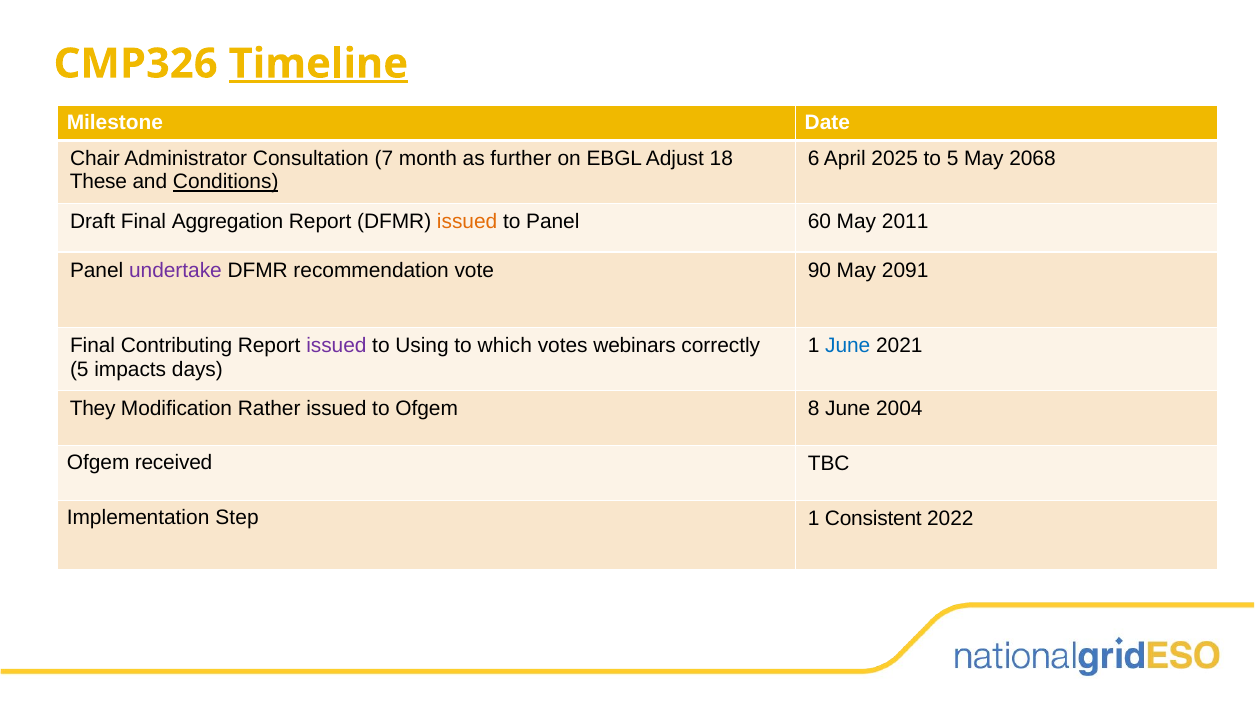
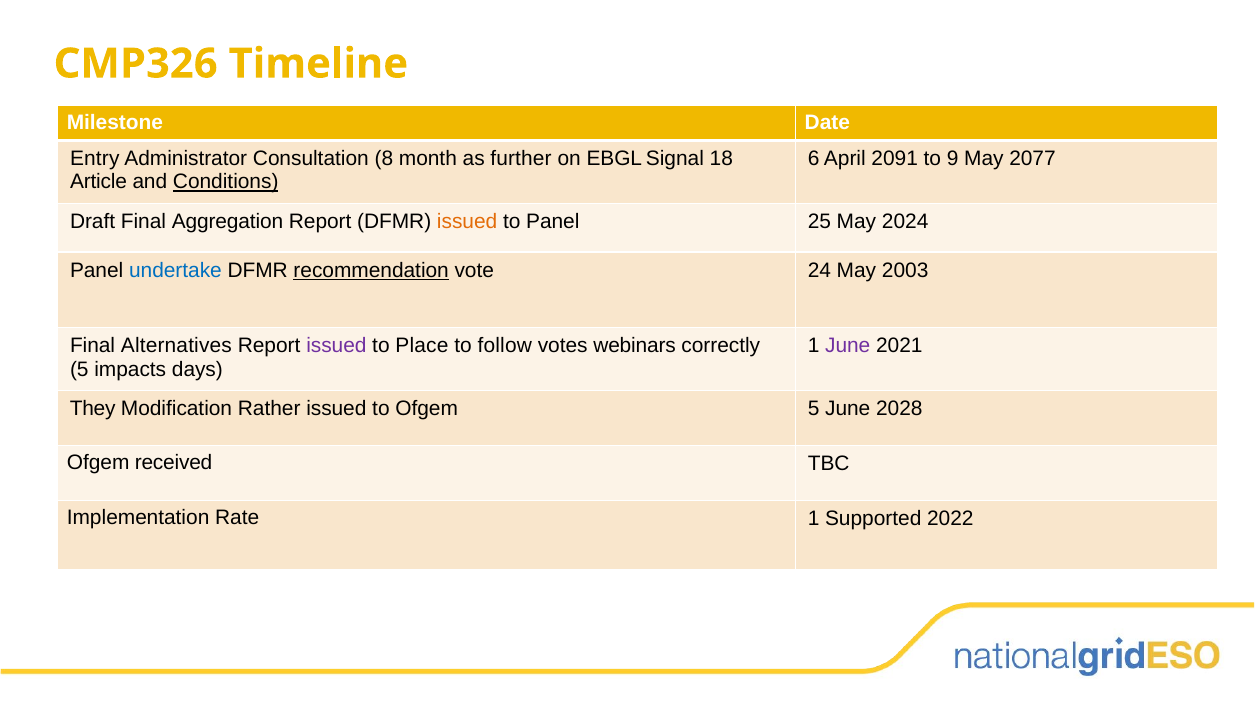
Timeline underline: present -> none
Chair: Chair -> Entry
7: 7 -> 8
Adjust: Adjust -> Signal
2025: 2025 -> 2091
to 5: 5 -> 9
2068: 2068 -> 2077
These: These -> Article
60: 60 -> 25
2011: 2011 -> 2024
undertake colour: purple -> blue
recommendation underline: none -> present
90: 90 -> 24
2091: 2091 -> 2003
Contributing: Contributing -> Alternatives
Using: Using -> Place
which: which -> follow
June at (848, 346) colour: blue -> purple
Ofgem 8: 8 -> 5
2004: 2004 -> 2028
Step: Step -> Rate
Consistent: Consistent -> Supported
